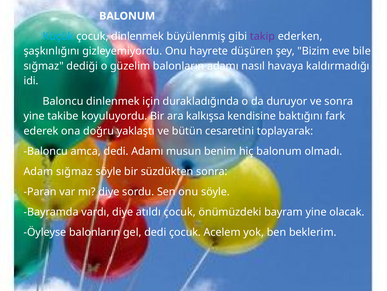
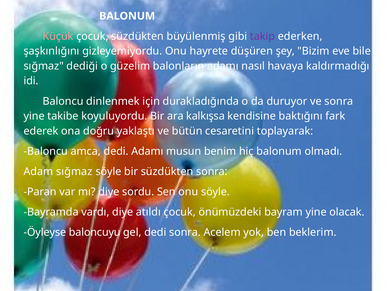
Küçük colour: light blue -> pink
çocuk dinlenmek: dinlenmek -> süzdükten
Öyleyse balonların: balonların -> baloncuyu
dedi çocuk: çocuk -> sonra
